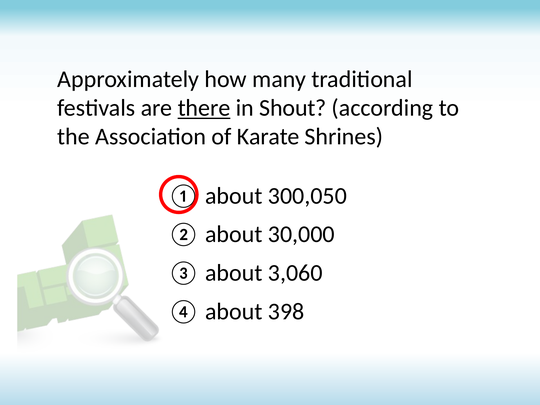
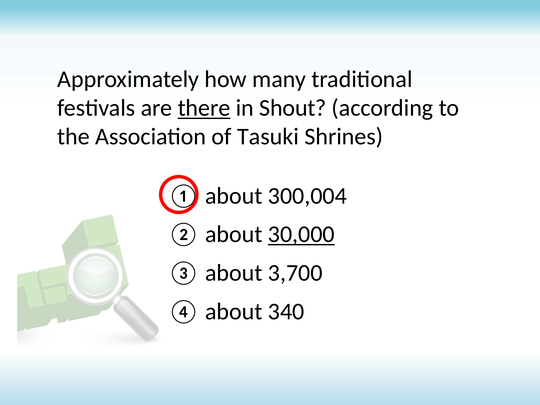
Karate: Karate -> Tasuki
300,050: 300,050 -> 300,004
30,000 underline: none -> present
3,060: 3,060 -> 3,700
398: 398 -> 340
